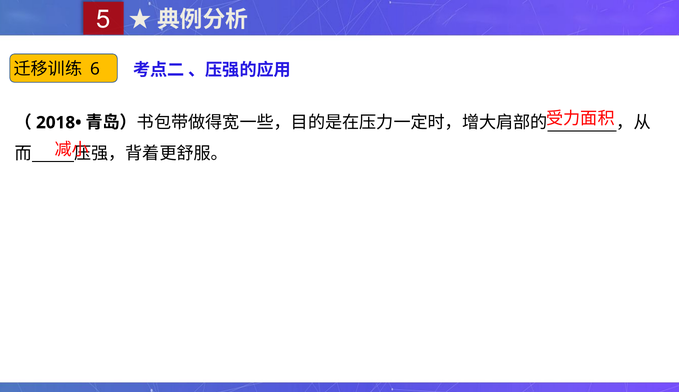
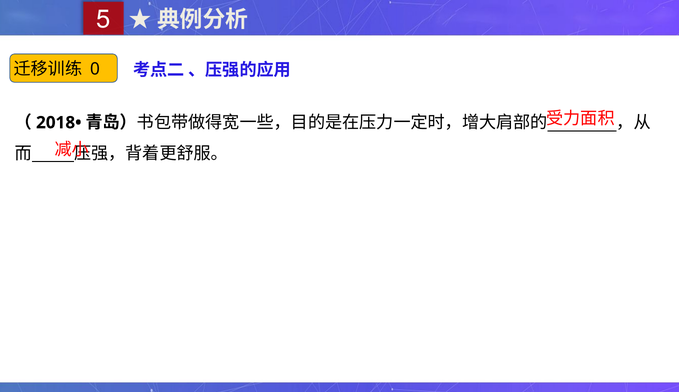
6: 6 -> 0
